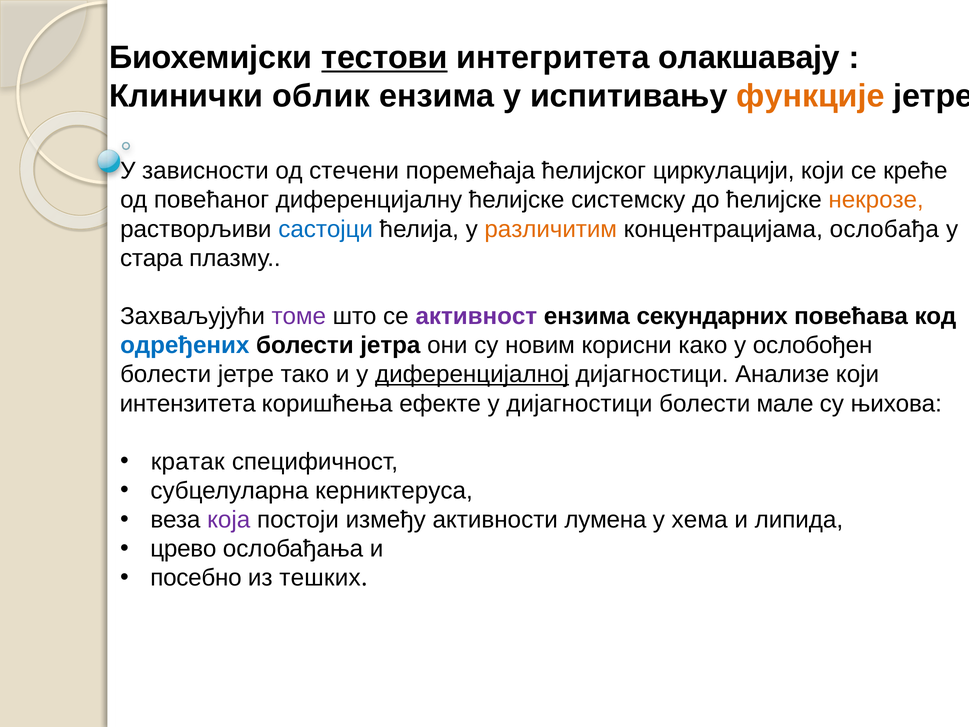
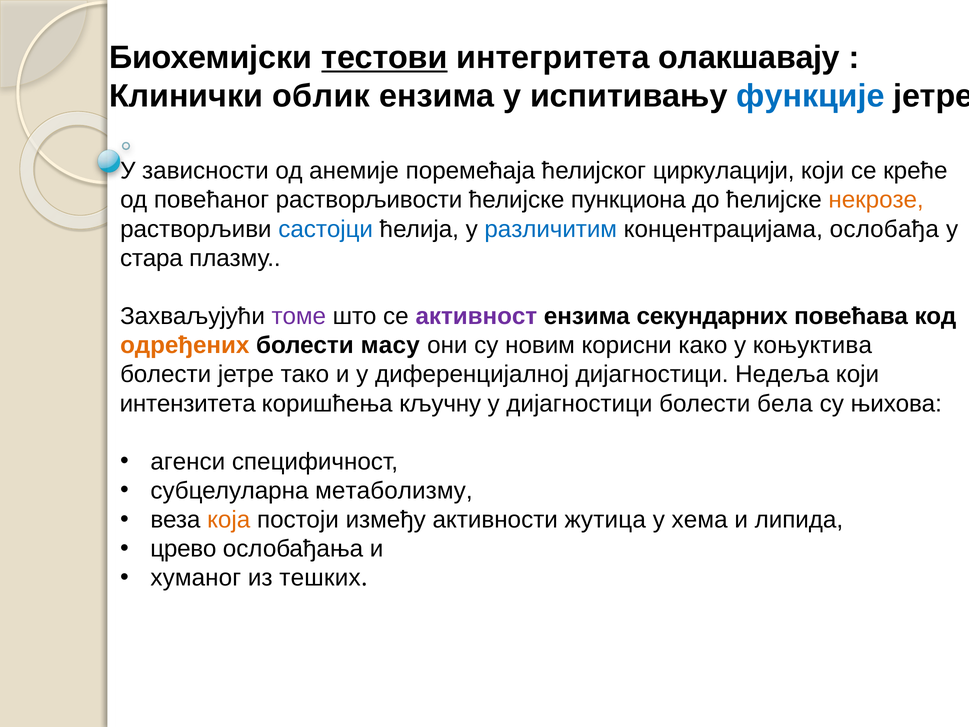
функције colour: orange -> blue
стечени: стечени -> анемије
диференцијалну: диференцијалну -> растворљивости
системску: системску -> пункциона
различитим colour: orange -> blue
одређених colour: blue -> orange
јетра: јетра -> масу
ослобођен: ослобођен -> коњуктива
диференцијалној underline: present -> none
Анализе: Анализе -> Недеља
ефекте: ефекте -> кључну
мале: мале -> бела
кратак: кратак -> агенси
керниктеруса: керниктеруса -> метаболизму
која colour: purple -> orange
лумена: лумена -> жутица
посебно: посебно -> хуманог
